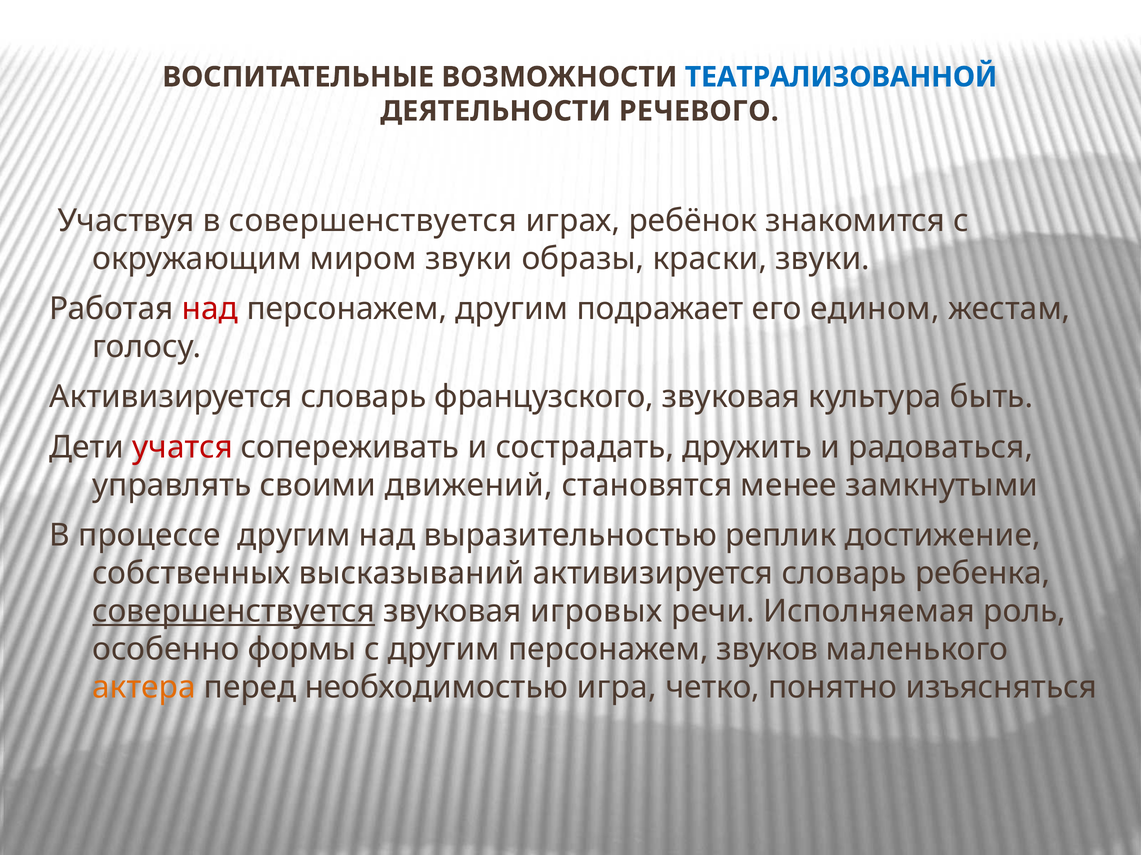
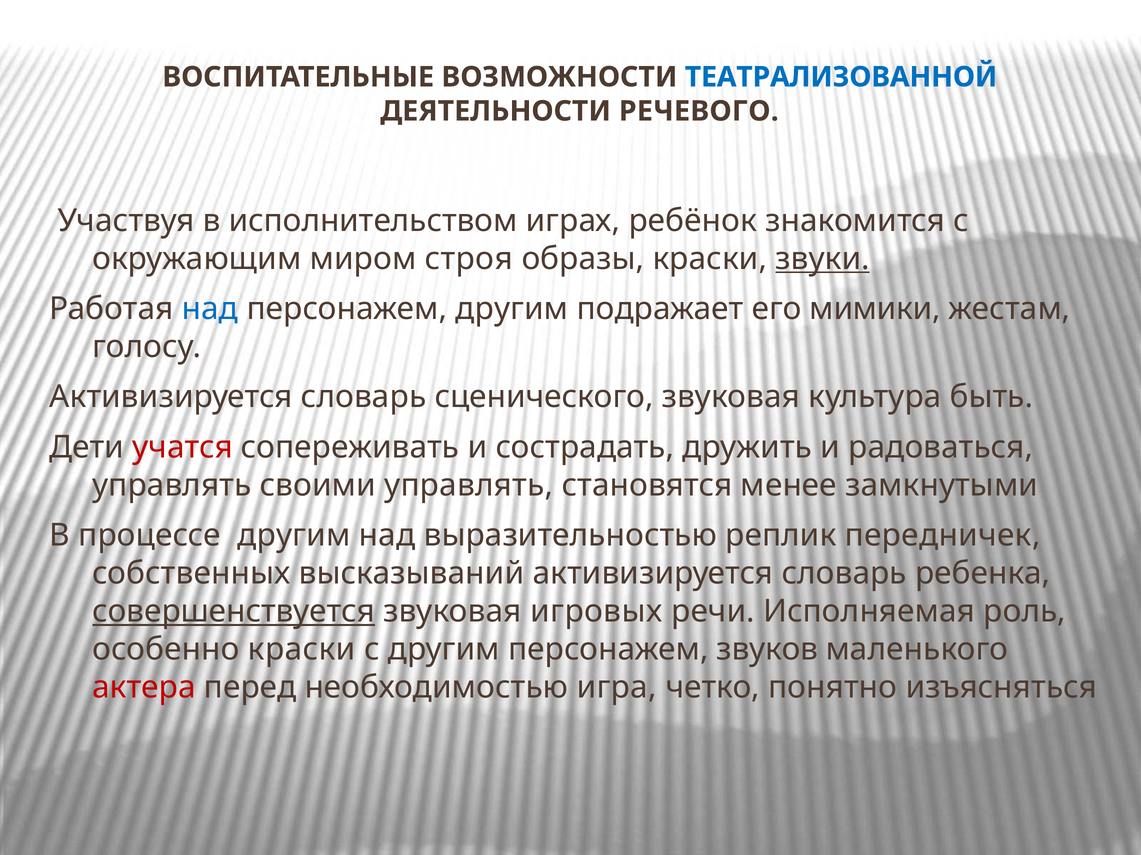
в совершенствуется: совершенствуется -> исполнительством
миром звуки: звуки -> строя
звуки at (823, 259) underline: none -> present
над at (210, 309) colour: red -> blue
едином: едином -> мимики
французского: французского -> сценического
своими движений: движений -> управлять
достижение: достижение -> передничек
особенно формы: формы -> краски
актера colour: orange -> red
